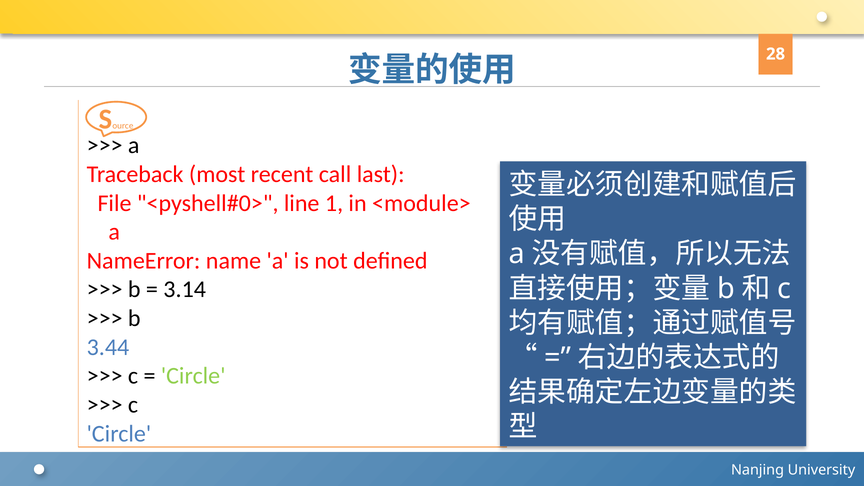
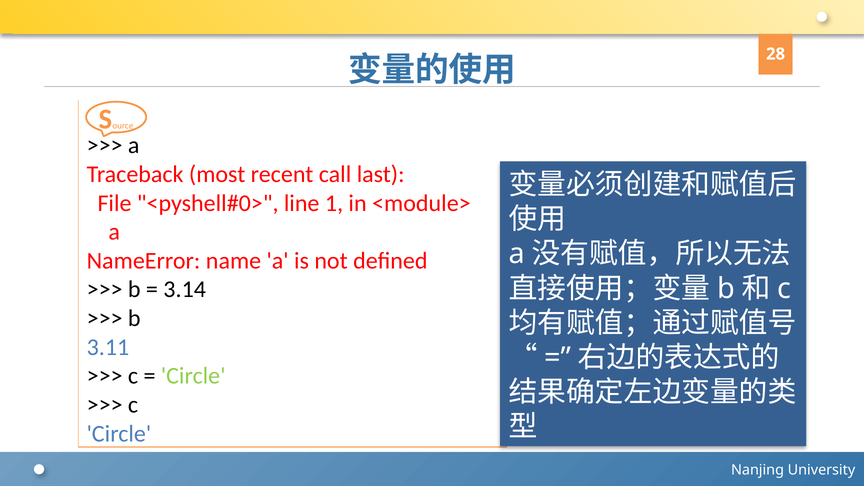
3.44: 3.44 -> 3.11
